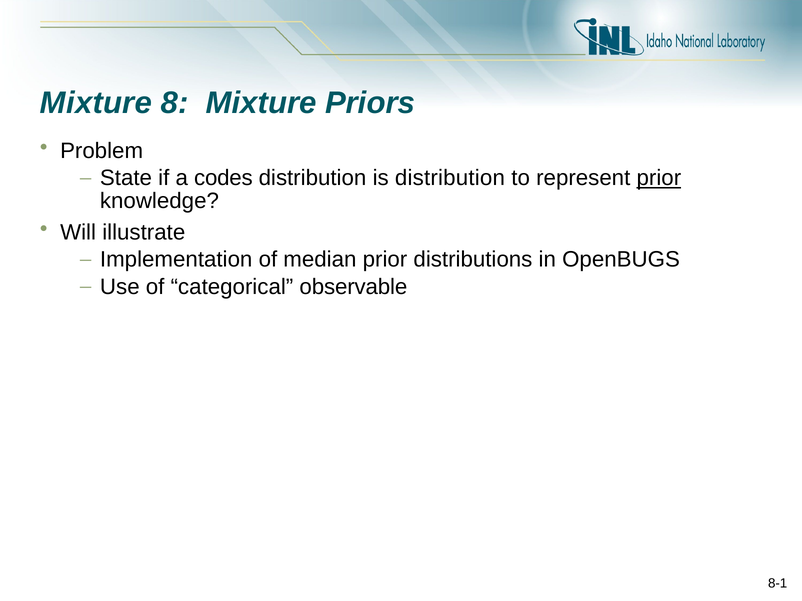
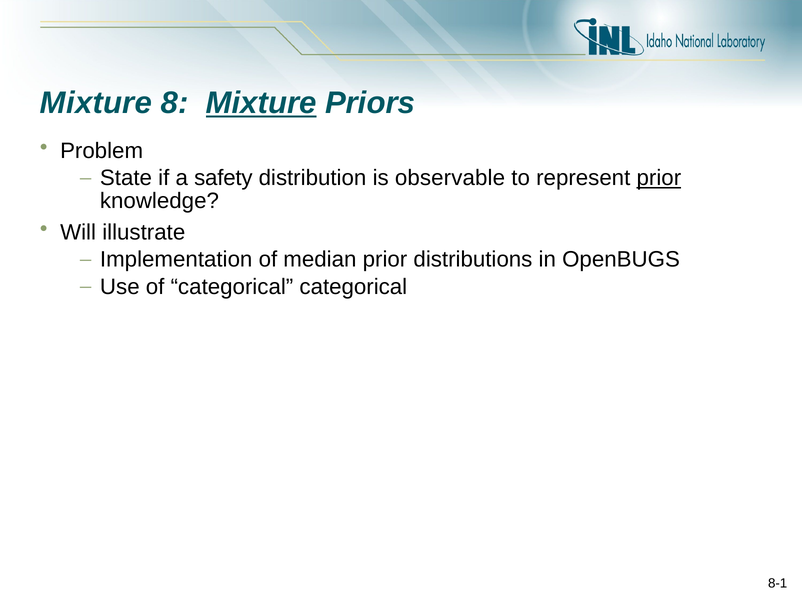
Mixture at (261, 103) underline: none -> present
codes: codes -> safety
is distribution: distribution -> observable
categorical observable: observable -> categorical
